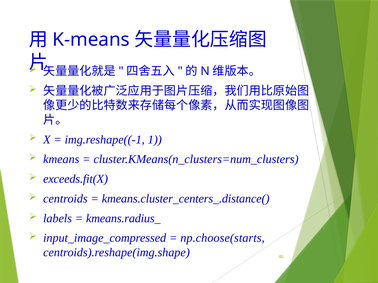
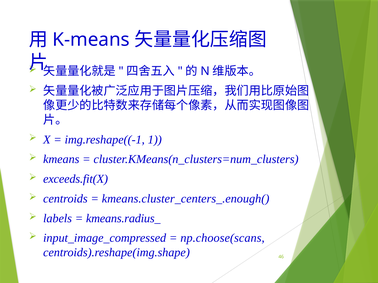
kmeans.cluster_centers_.distance(: kmeans.cluster_centers_.distance( -> kmeans.cluster_centers_.enough(
np.choose(starts: np.choose(starts -> np.choose(scans
